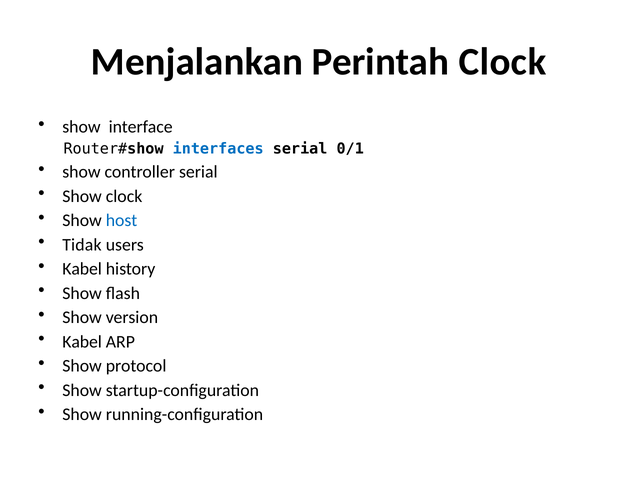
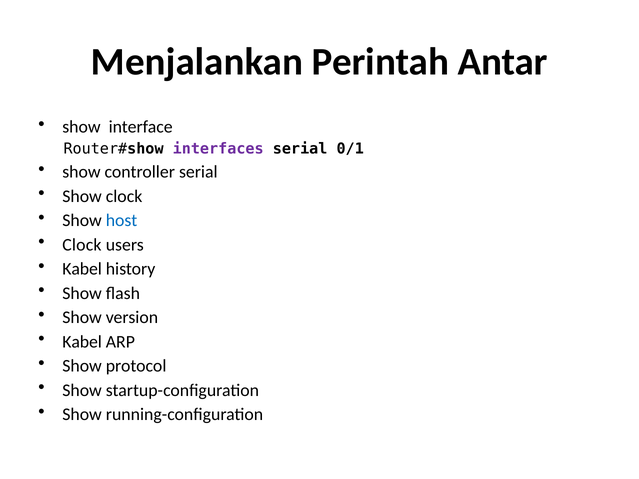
Perintah Clock: Clock -> Antar
interfaces colour: blue -> purple
Tidak at (82, 245): Tidak -> Clock
